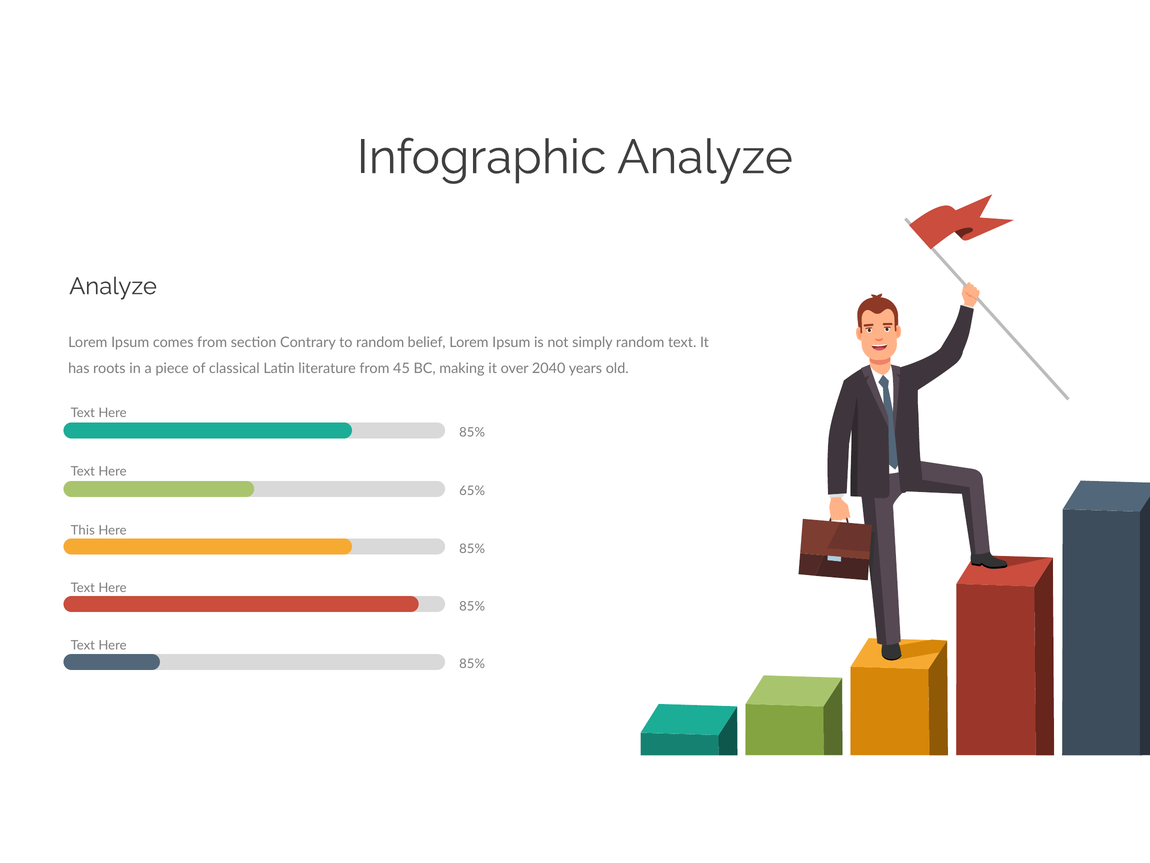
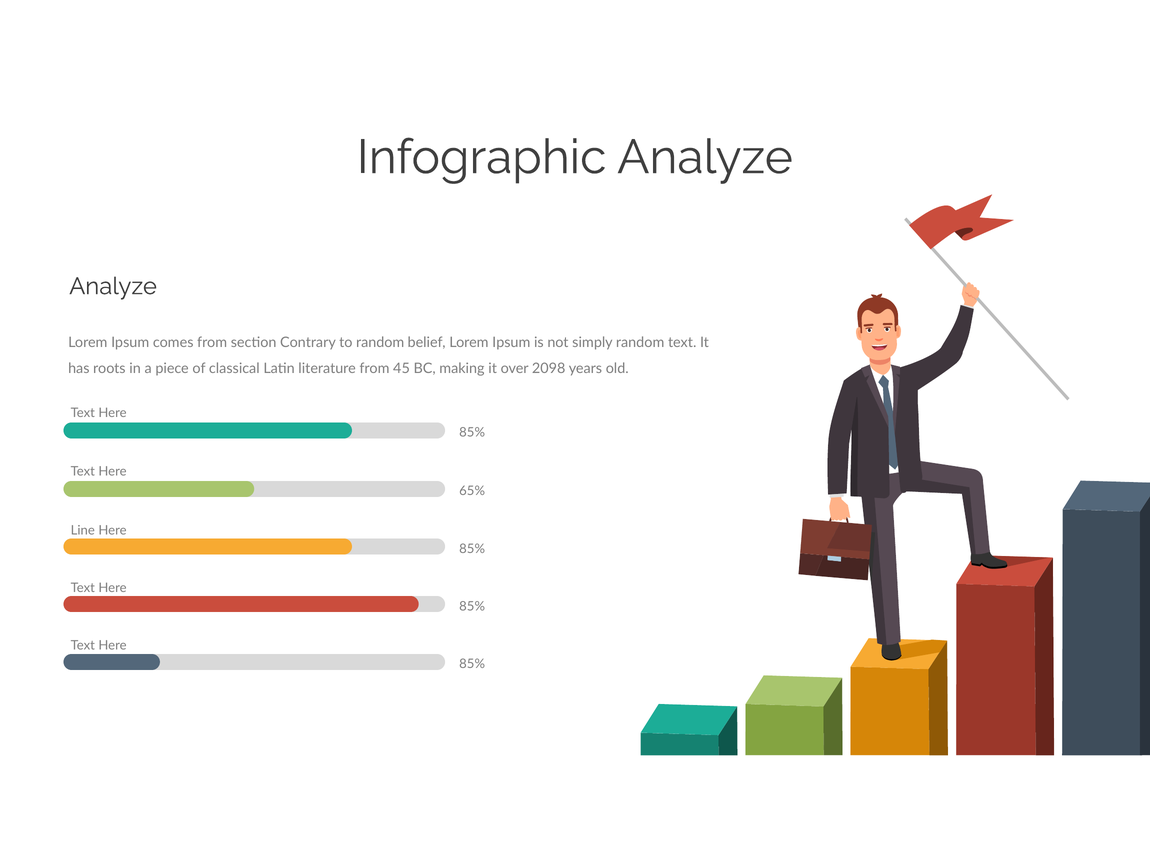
2040: 2040 -> 2098
This: This -> Line
